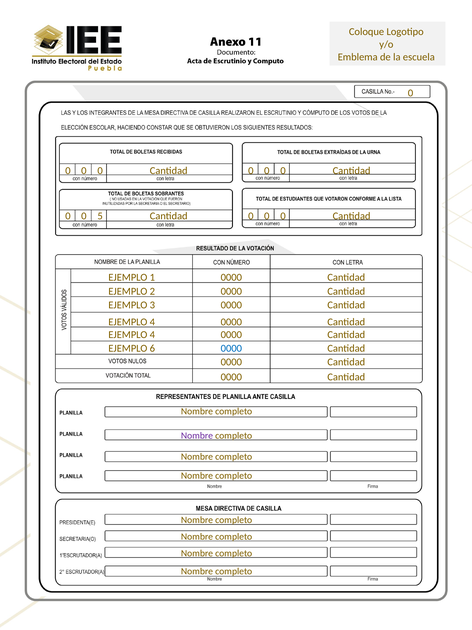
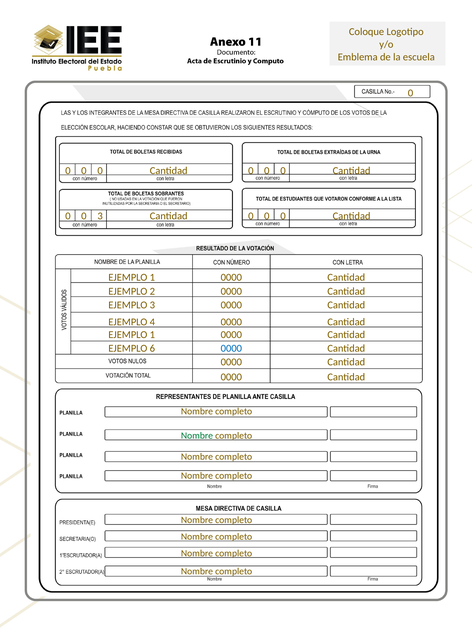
0 5: 5 -> 3
4 at (152, 334): 4 -> 1
Nombre at (197, 435) colour: purple -> green
